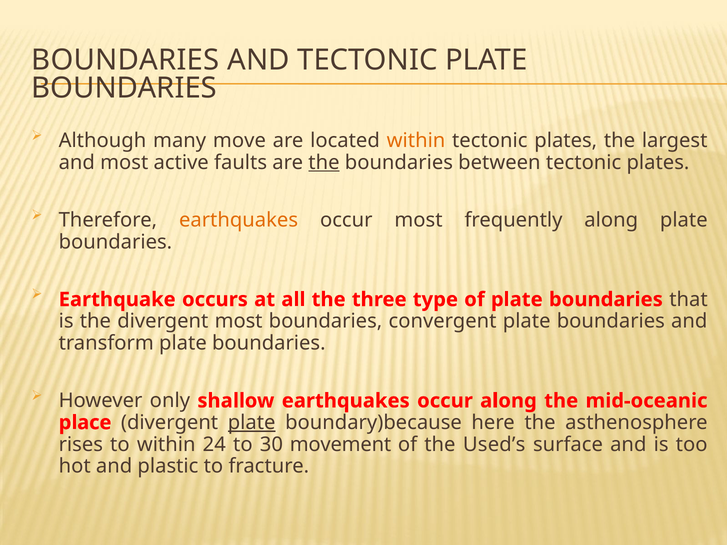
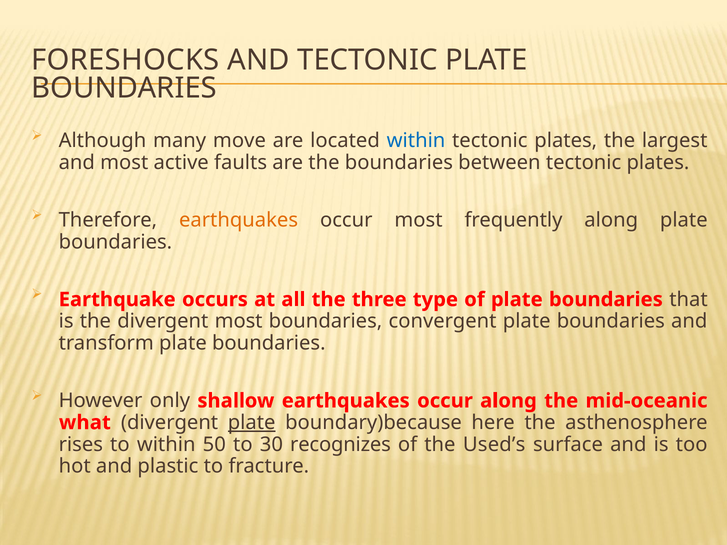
BOUNDARIES at (125, 60): BOUNDARIES -> FORESHOCKS
within at (416, 141) colour: orange -> blue
the at (324, 162) underline: present -> none
place: place -> what
24: 24 -> 50
movement: movement -> recognizes
